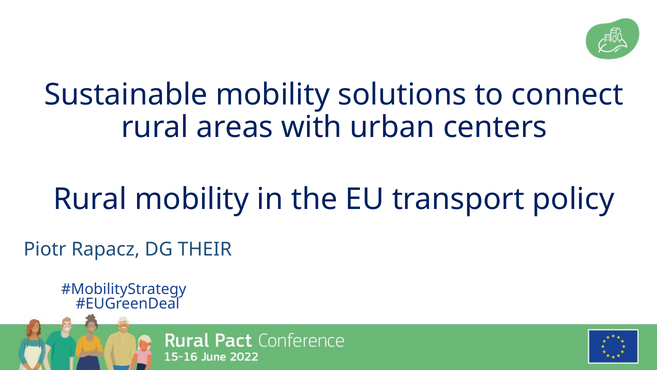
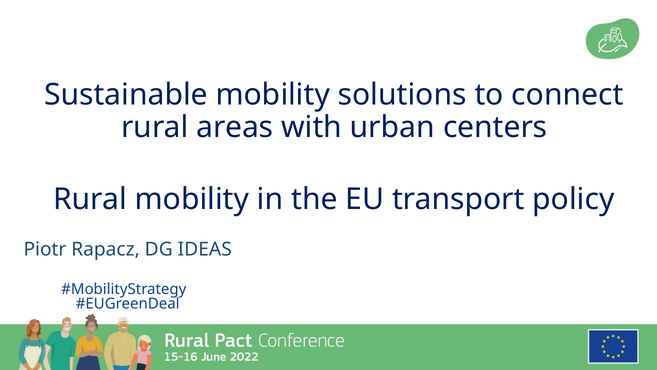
THEIR: THEIR -> IDEAS
